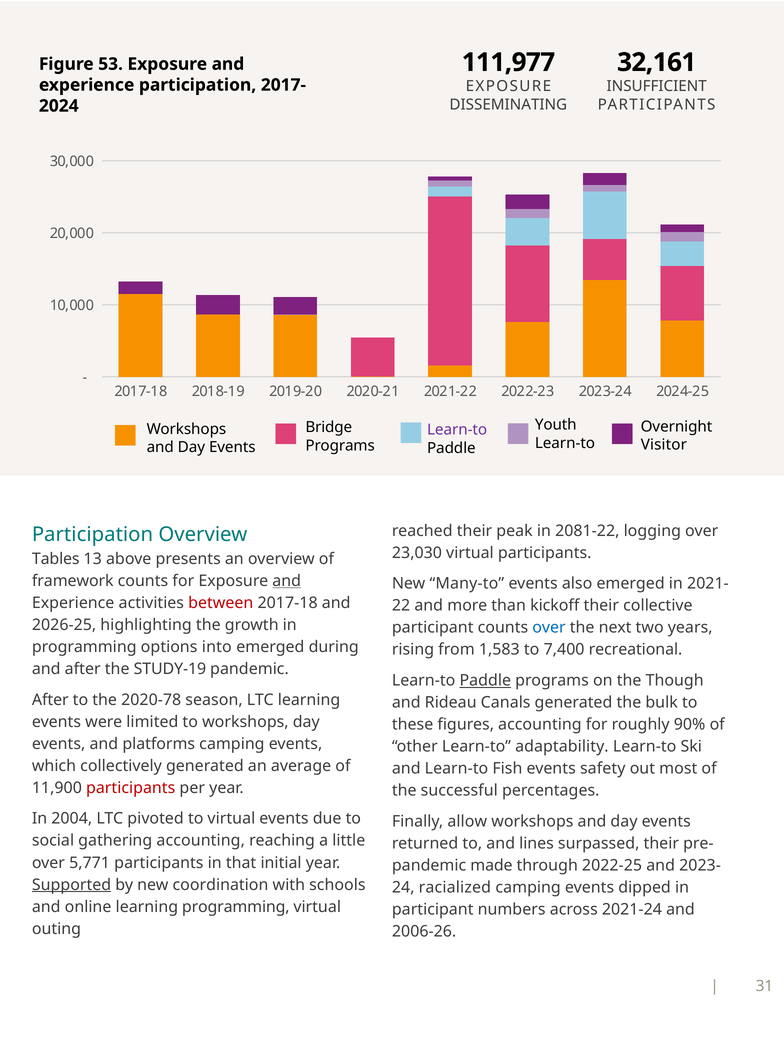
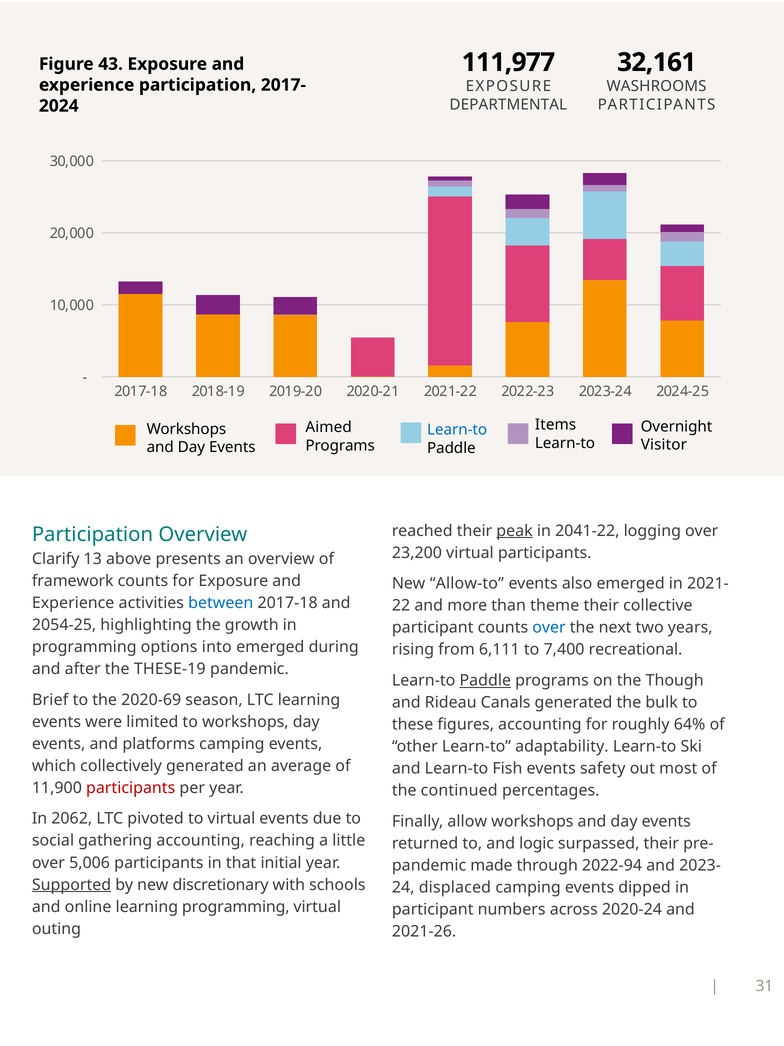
53: 53 -> 43
INSUFFICIENT: INSUFFICIENT -> WASHROOMS
DISSEMINATING: DISSEMINATING -> DEPARTMENTAL
Youth: Youth -> Items
Bridge: Bridge -> Aimed
Learn-to at (457, 430) colour: purple -> blue
peak underline: none -> present
2081-22: 2081-22 -> 2041-22
23,030: 23,030 -> 23,200
Tables: Tables -> Clarify
and at (287, 581) underline: present -> none
Many-to: Many-to -> Allow-to
between colour: red -> blue
kickoff: kickoff -> theme
2026-25: 2026-25 -> 2054-25
1,583: 1,583 -> 6,111
STUDY-19: STUDY-19 -> THESE-19
After at (50, 699): After -> Brief
2020-78: 2020-78 -> 2020-69
90%: 90% -> 64%
successful: successful -> continued
2004: 2004 -> 2062
lines: lines -> logic
5,771: 5,771 -> 5,006
2022-25: 2022-25 -> 2022-94
coordination: coordination -> discretionary
racialized: racialized -> displaced
2021-24: 2021-24 -> 2020-24
2006-26: 2006-26 -> 2021-26
